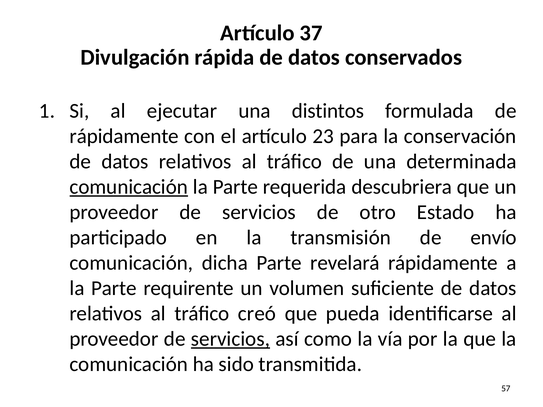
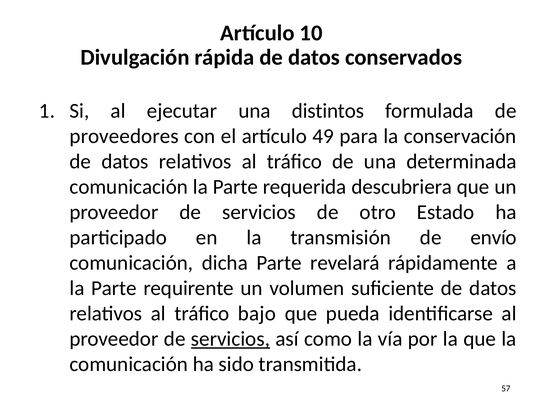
37: 37 -> 10
rápidamente at (124, 136): rápidamente -> proveedores
23: 23 -> 49
comunicación at (129, 187) underline: present -> none
creó: creó -> bajo
